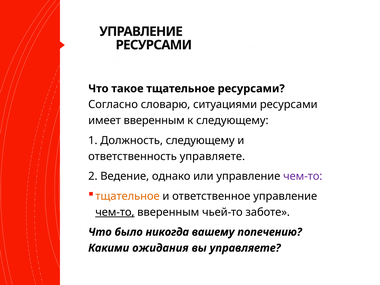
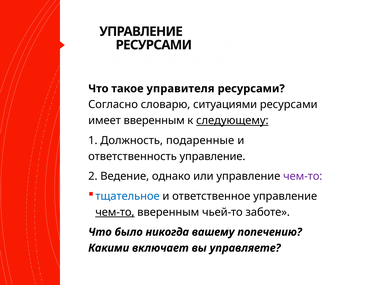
такое тщательное: тщательное -> управителя
следующему at (232, 121) underline: none -> present
Должность следующему: следующему -> подаренные
ответственность управляете: управляете -> управление
тщательное at (127, 196) colour: orange -> blue
ожидания: ожидания -> включает
